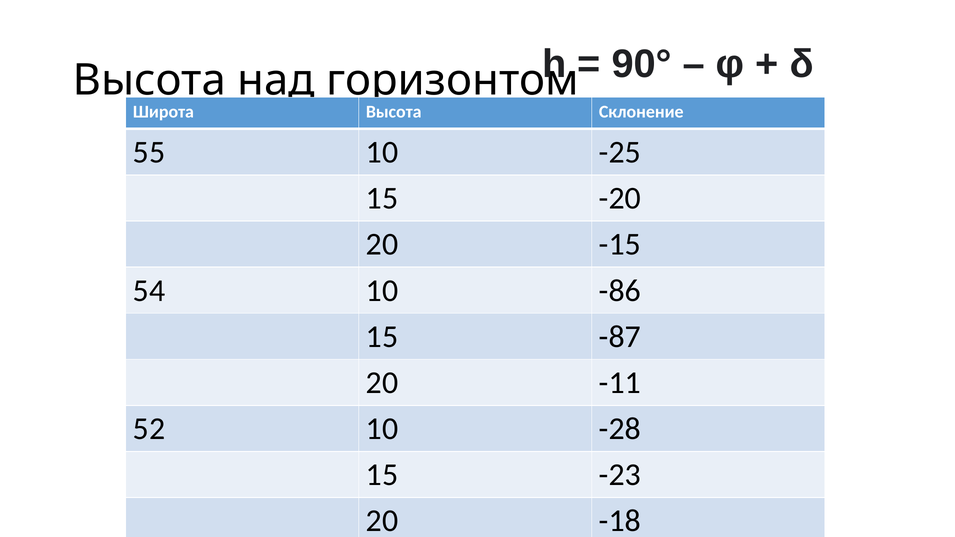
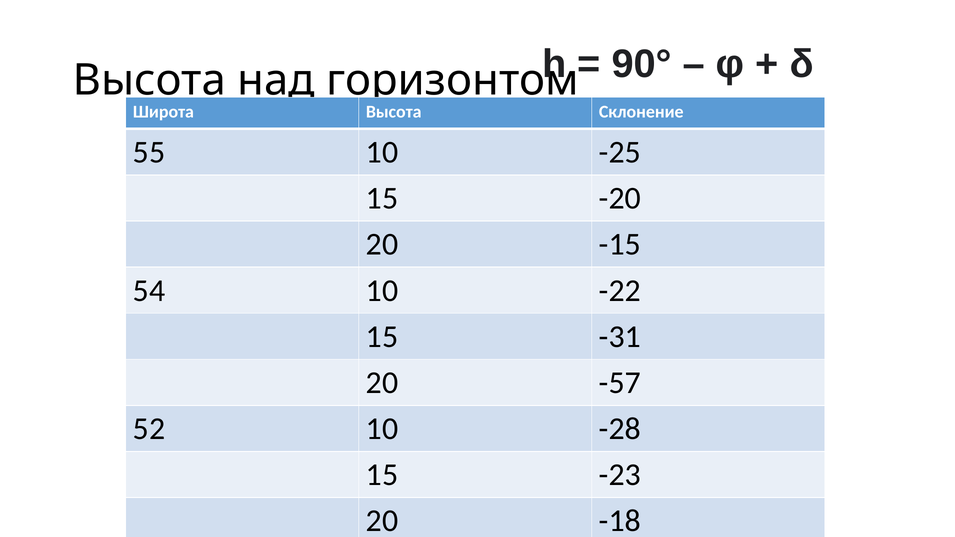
-86: -86 -> -22
-87: -87 -> -31
-11: -11 -> -57
